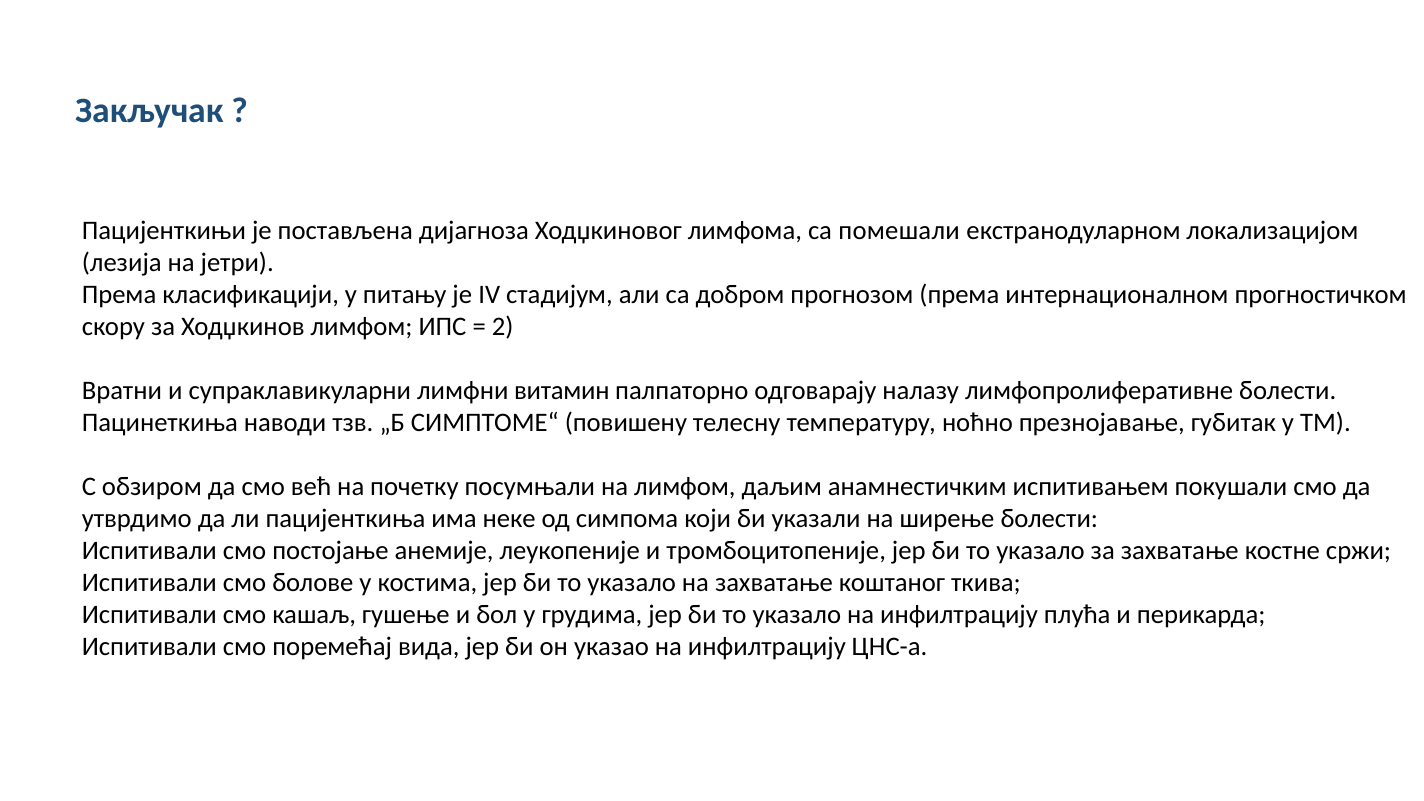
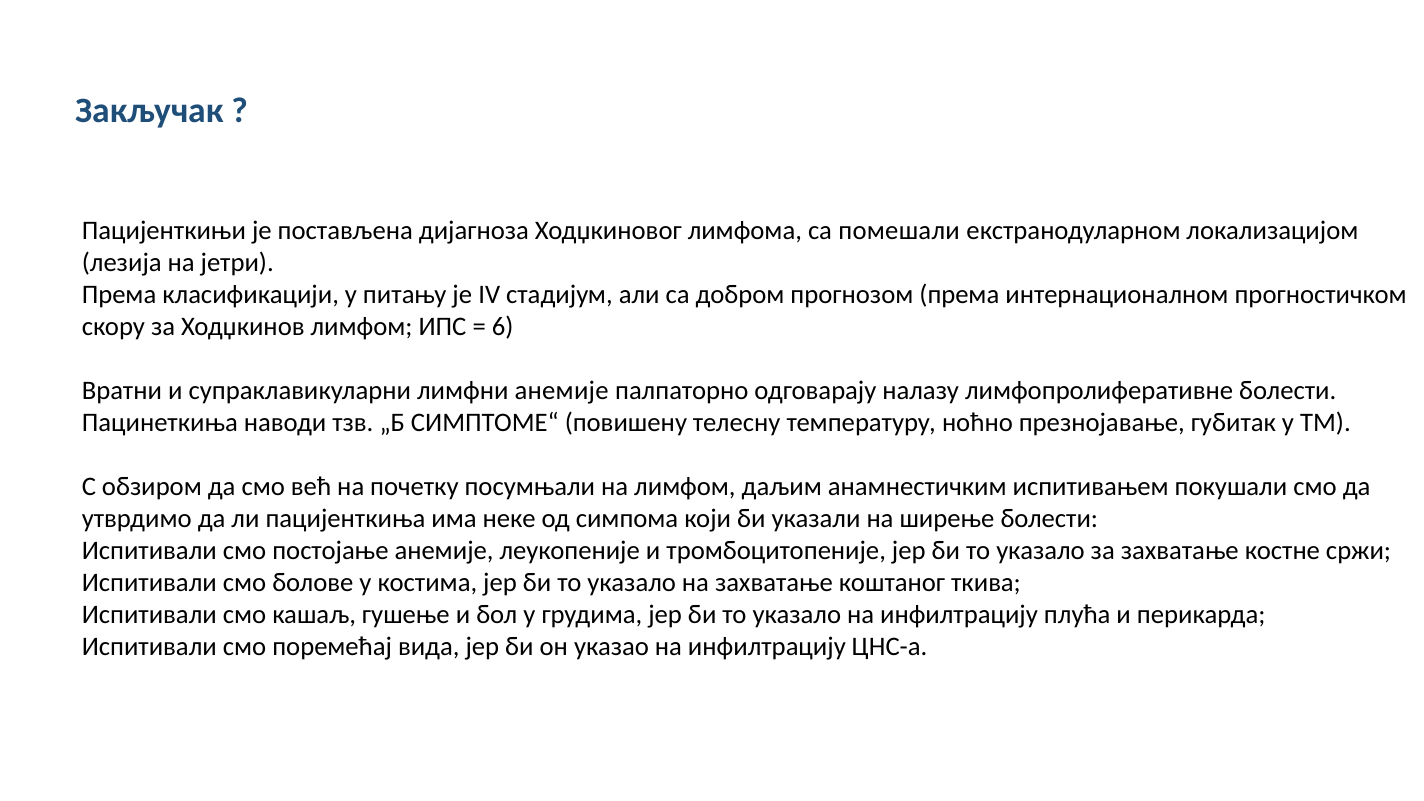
2: 2 -> 6
лимфни витамин: витамин -> анемије
